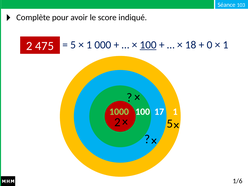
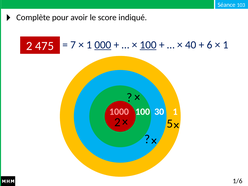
5 at (73, 45): 5 -> 7
000 underline: none -> present
18: 18 -> 40
0: 0 -> 6
1000 colour: light green -> pink
17: 17 -> 30
